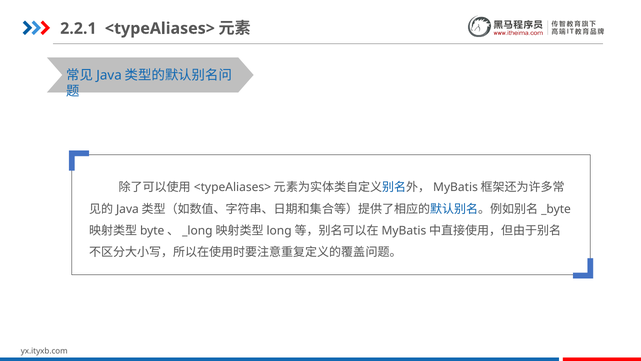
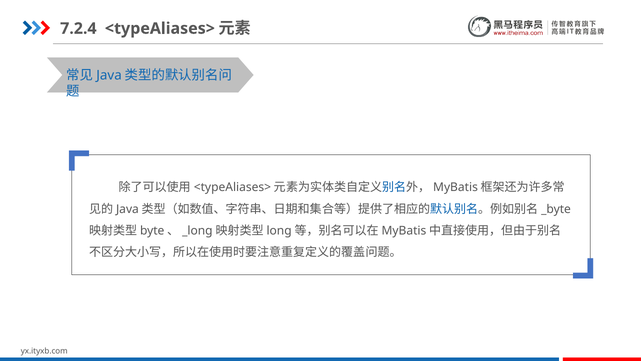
2.2.1: 2.2.1 -> 7.2.4
